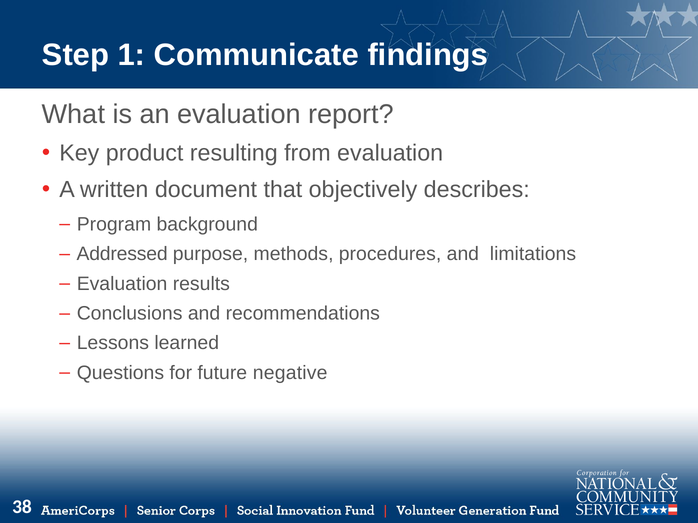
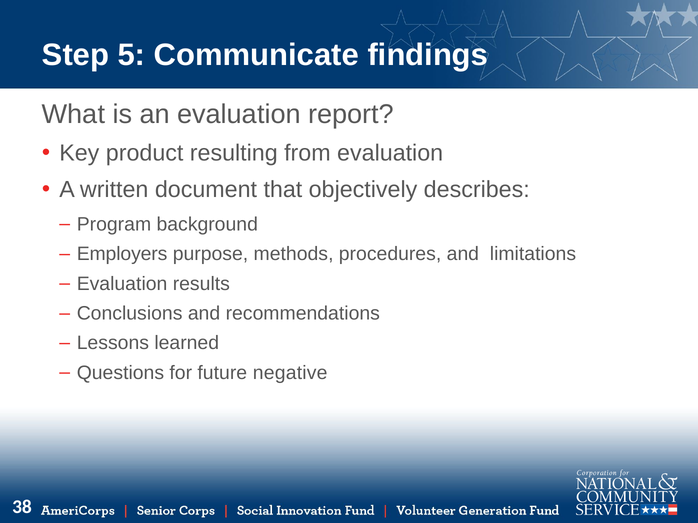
1: 1 -> 5
Addressed: Addressed -> Employers
